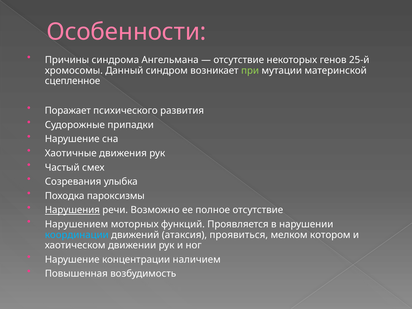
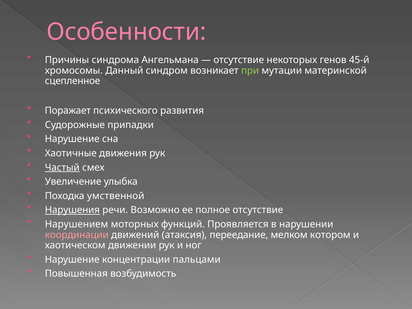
25-й: 25-й -> 45-й
Частый underline: none -> present
Созревания: Созревания -> Увеличение
пароксизмы: пароксизмы -> умственной
координации colour: light blue -> pink
проявиться: проявиться -> переедание
наличием: наличием -> пальцами
